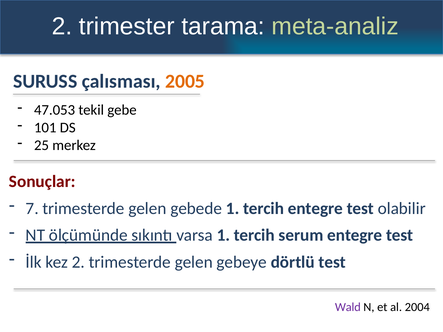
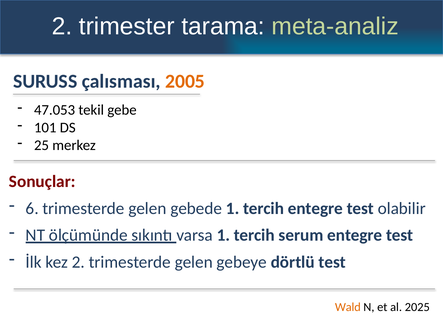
7: 7 -> 6
Wald colour: purple -> orange
2004: 2004 -> 2025
